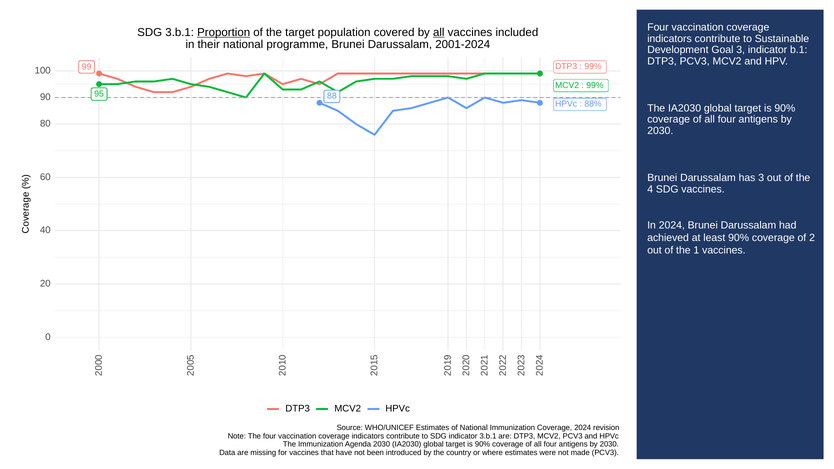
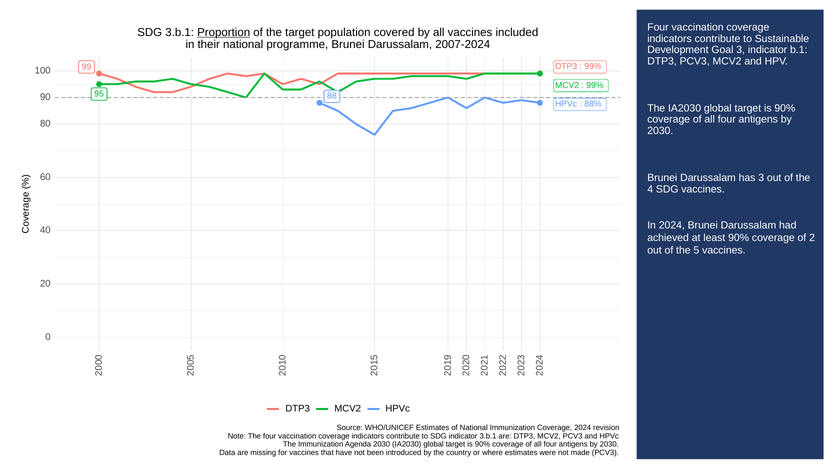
all at (439, 32) underline: present -> none
2001-2024: 2001-2024 -> 2007-2024
the 1: 1 -> 5
